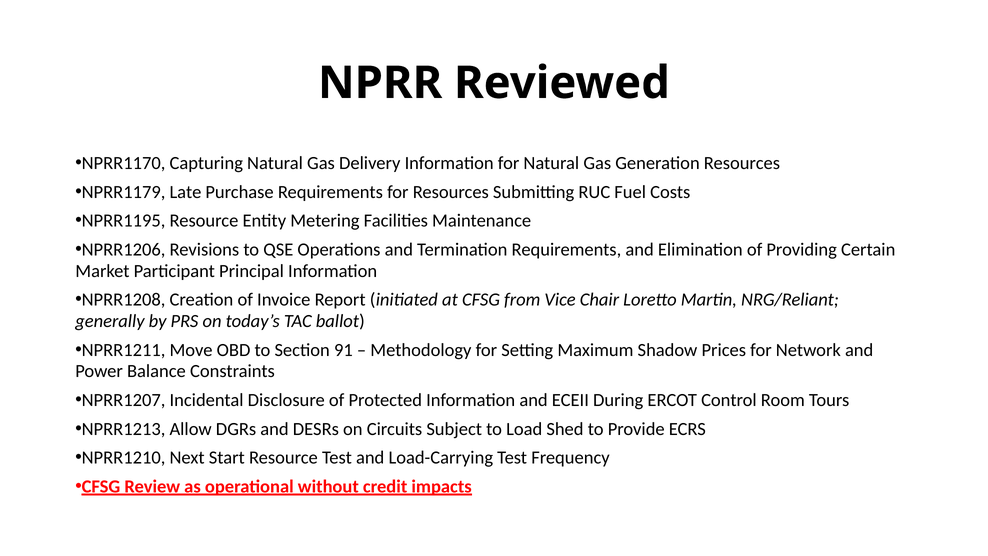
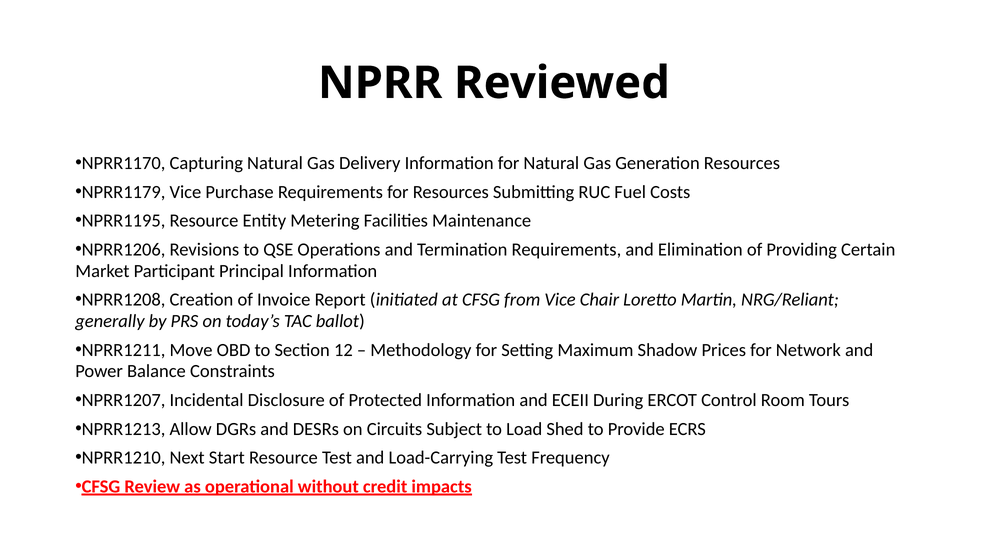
NPRR1179 Late: Late -> Vice
91: 91 -> 12
